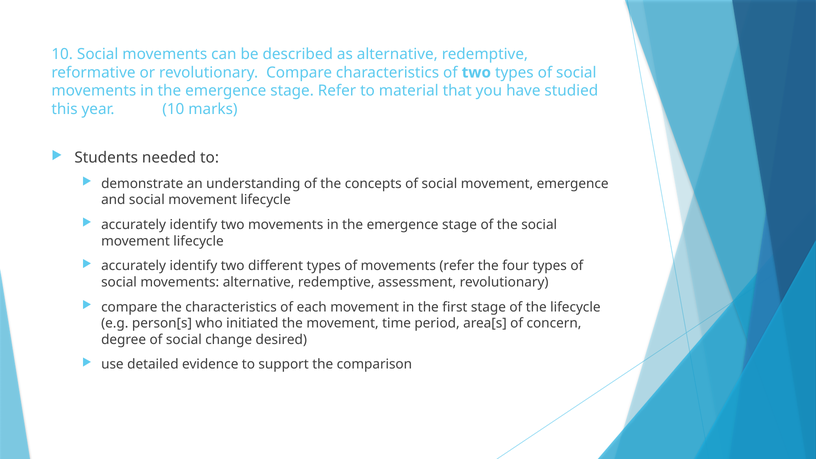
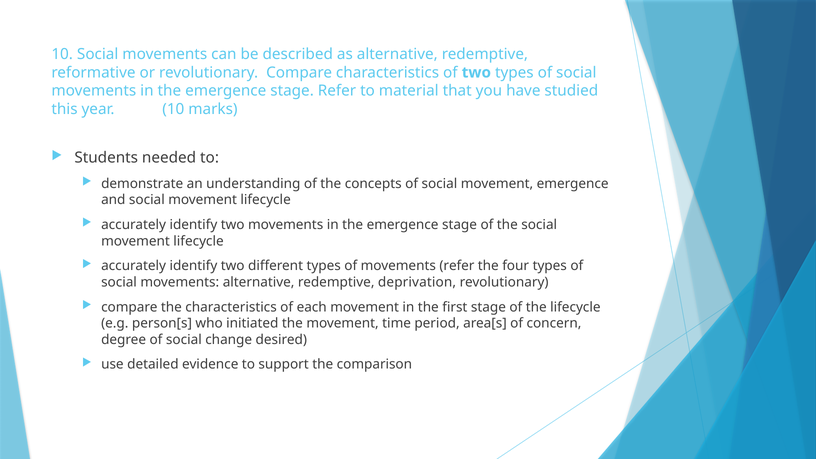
assessment: assessment -> deprivation
